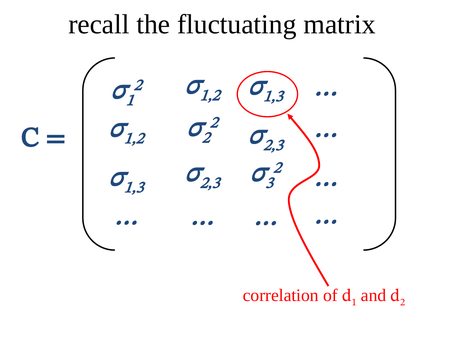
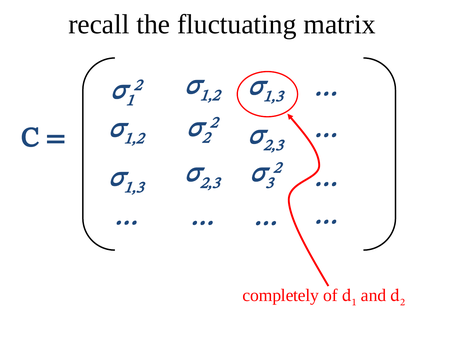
correlation: correlation -> completely
